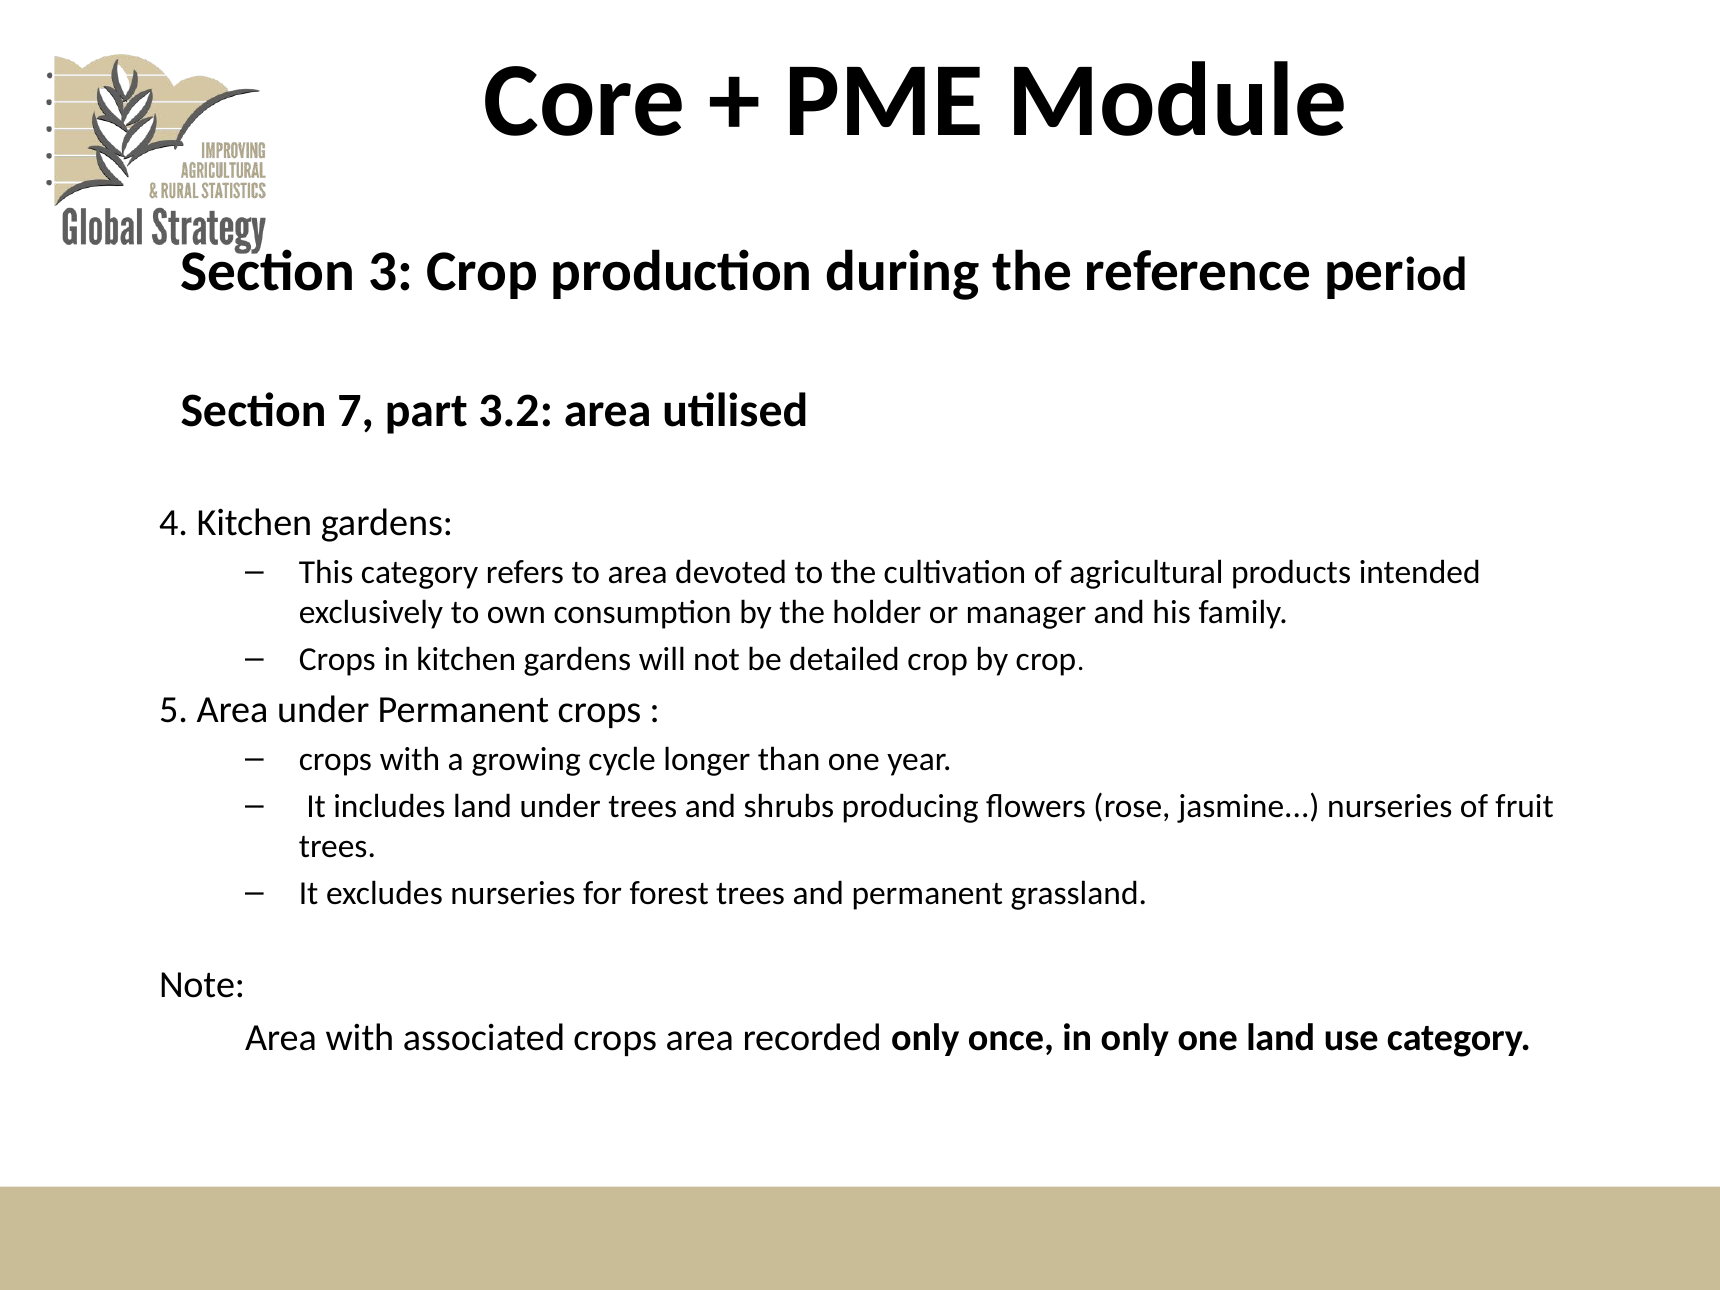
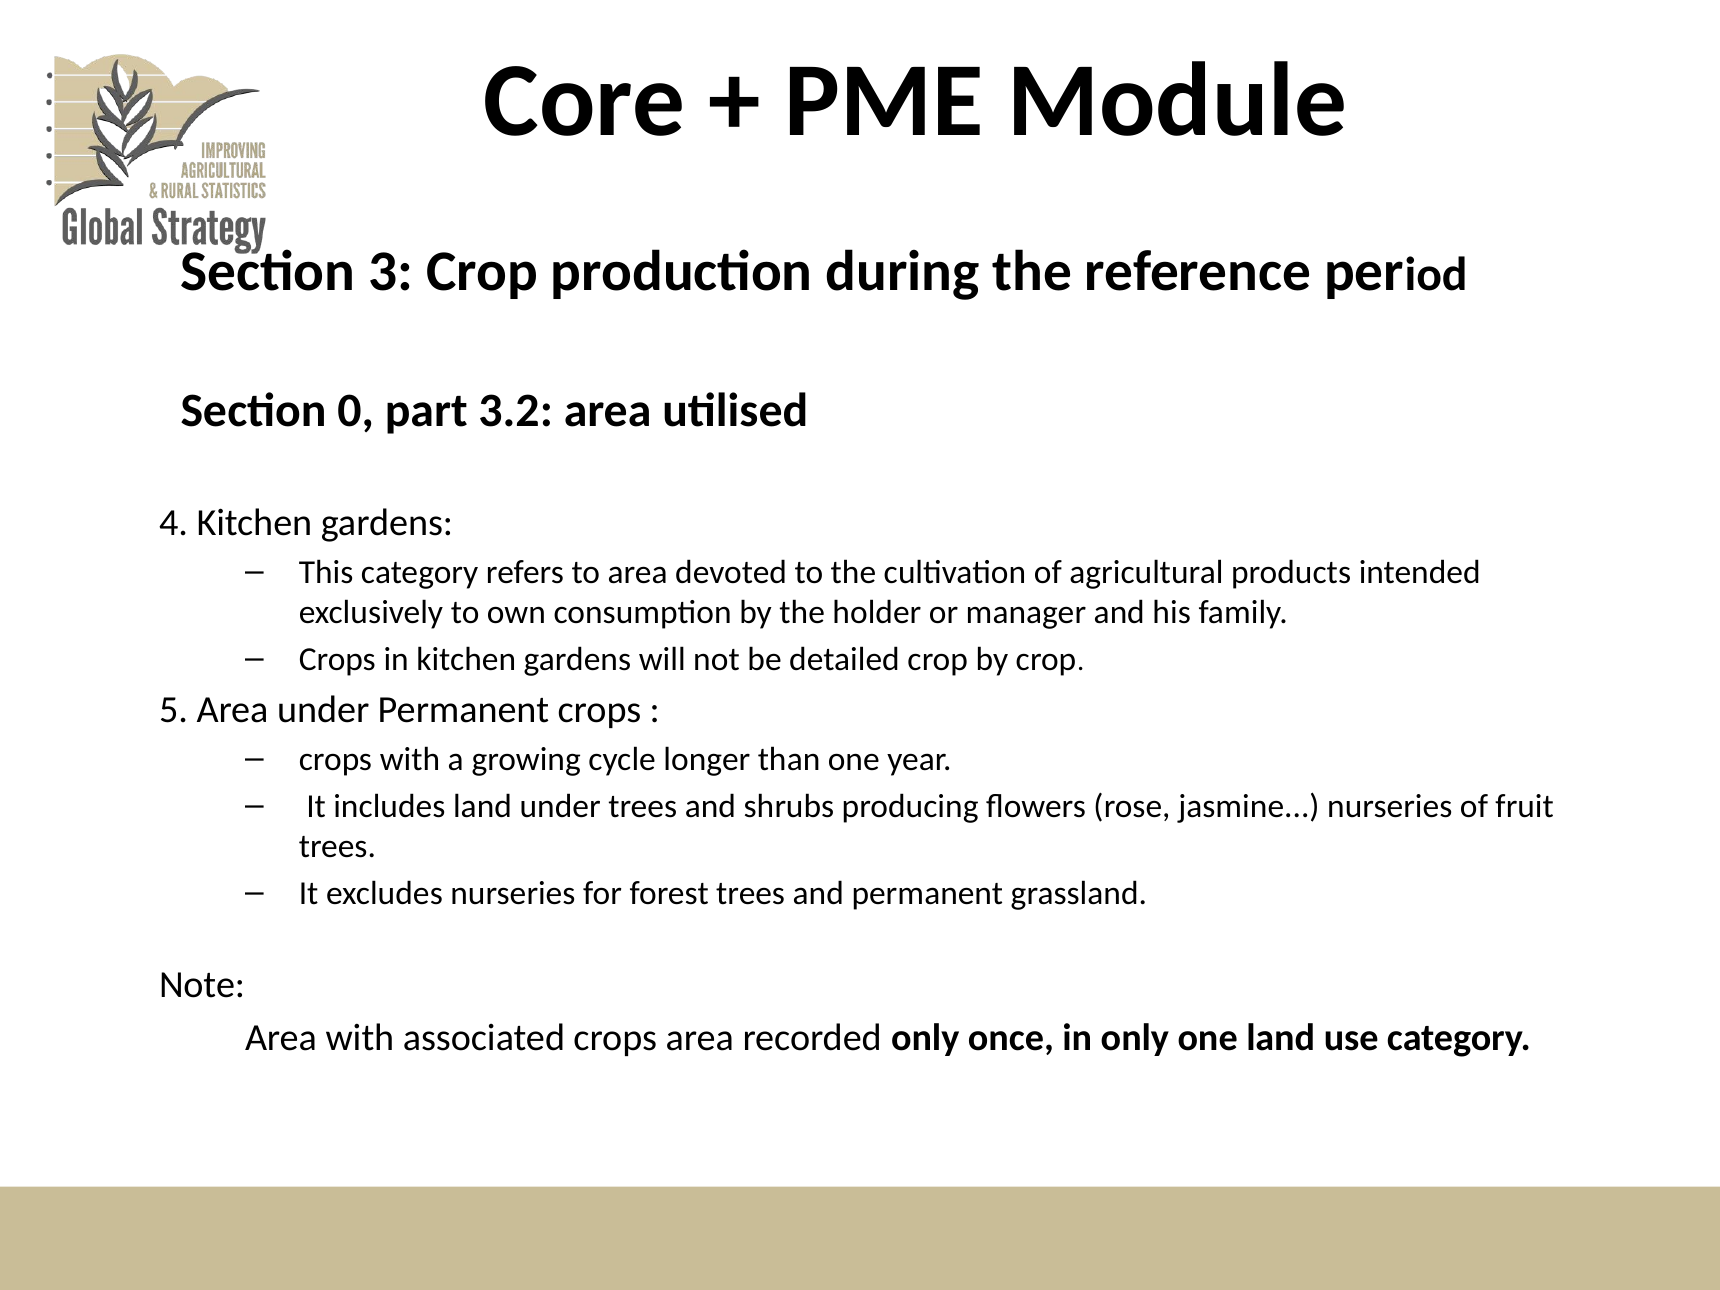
7: 7 -> 0
